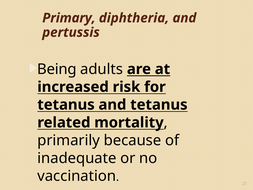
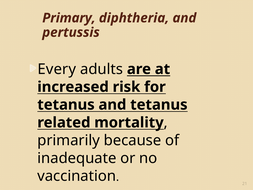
Being: Being -> Every
